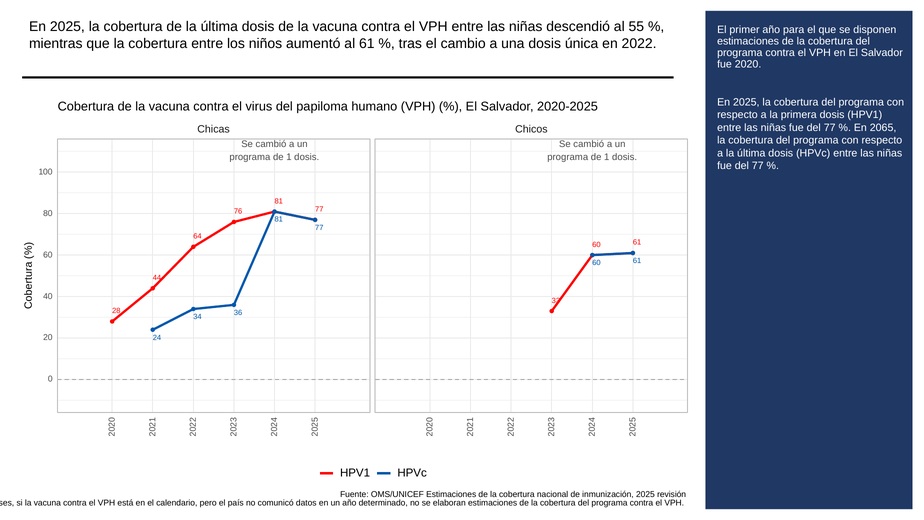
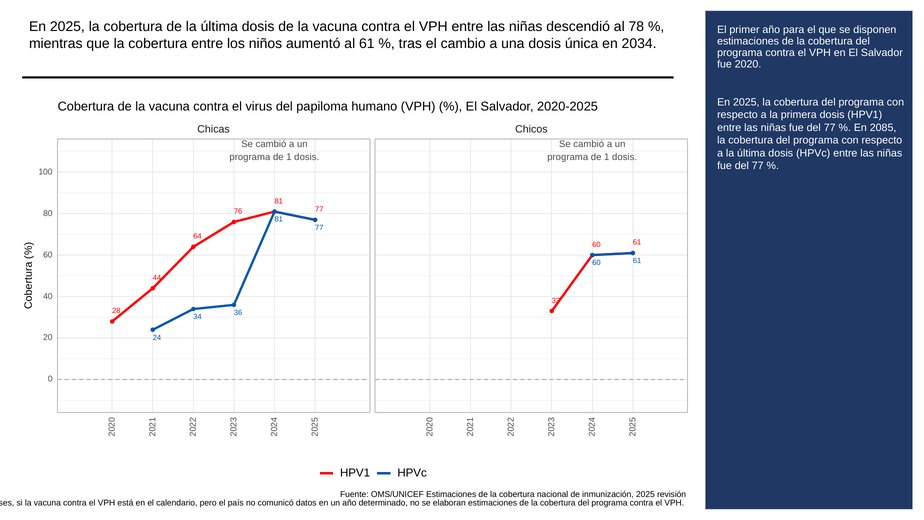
55: 55 -> 78
2022: 2022 -> 2034
2065: 2065 -> 2085
